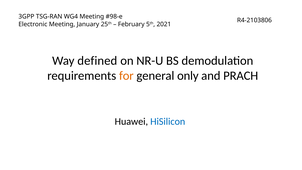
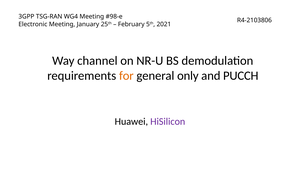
defined: defined -> channel
PRACH: PRACH -> PUCCH
HiSilicon colour: blue -> purple
